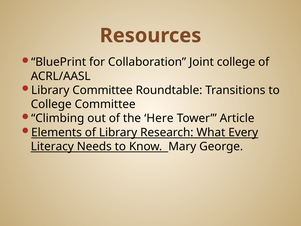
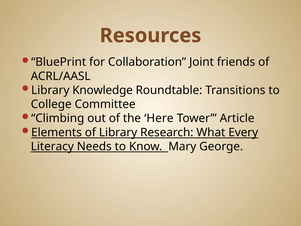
Joint college: college -> friends
Library Committee: Committee -> Knowledge
